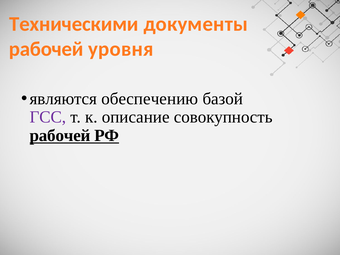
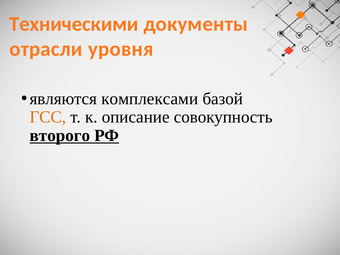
рабочей at (46, 49): рабочей -> отрасли
обеспечению: обеспечению -> комплексами
ГСС colour: purple -> orange
рабочей at (60, 135): рабочей -> второго
